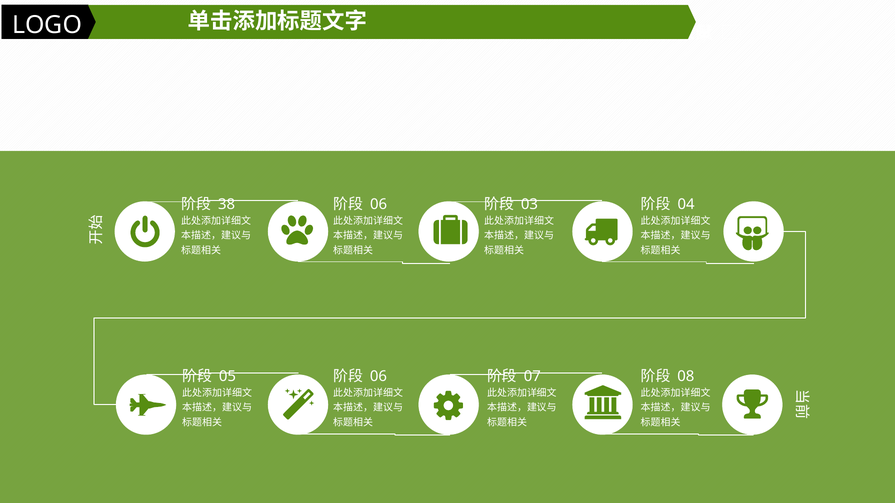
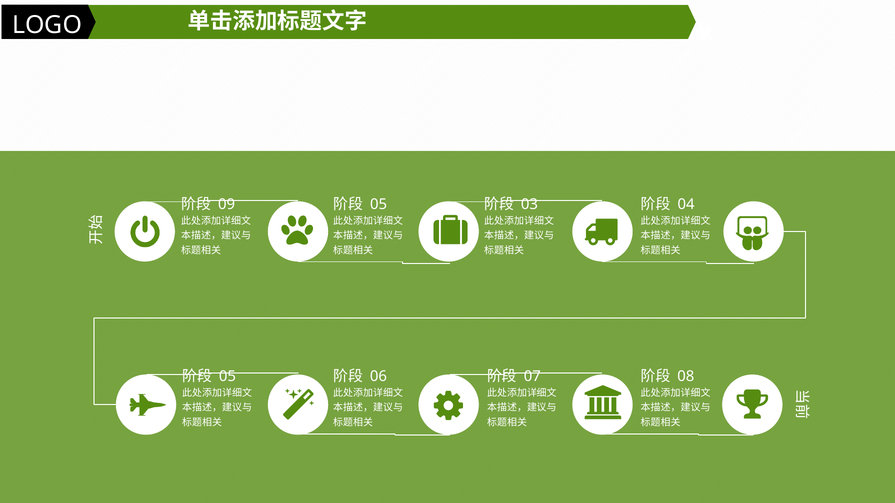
38: 38 -> 09
06 at (379, 205): 06 -> 05
